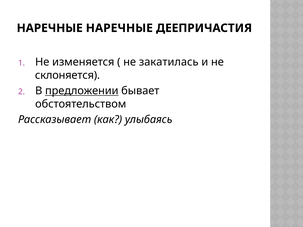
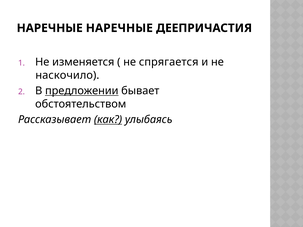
закатилась: закатилась -> спрягается
склоняется: склоняется -> наскочило
как underline: none -> present
